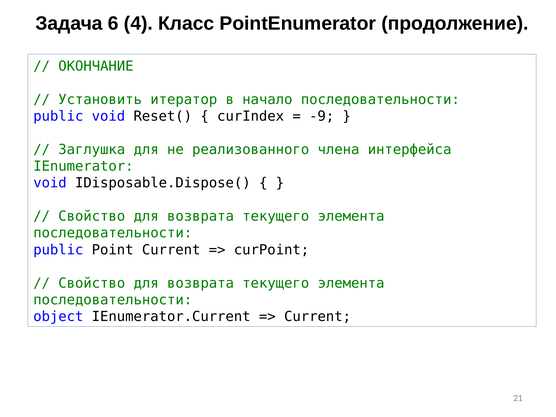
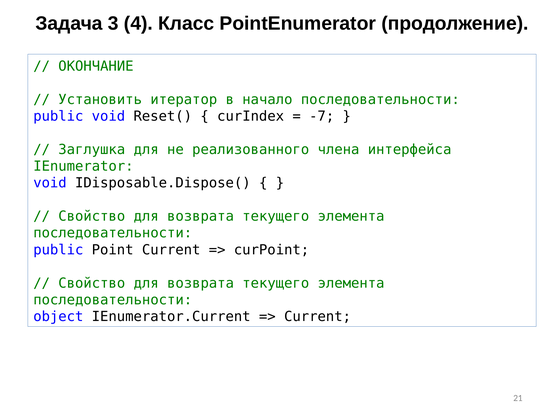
6: 6 -> 3
-9: -9 -> -7
